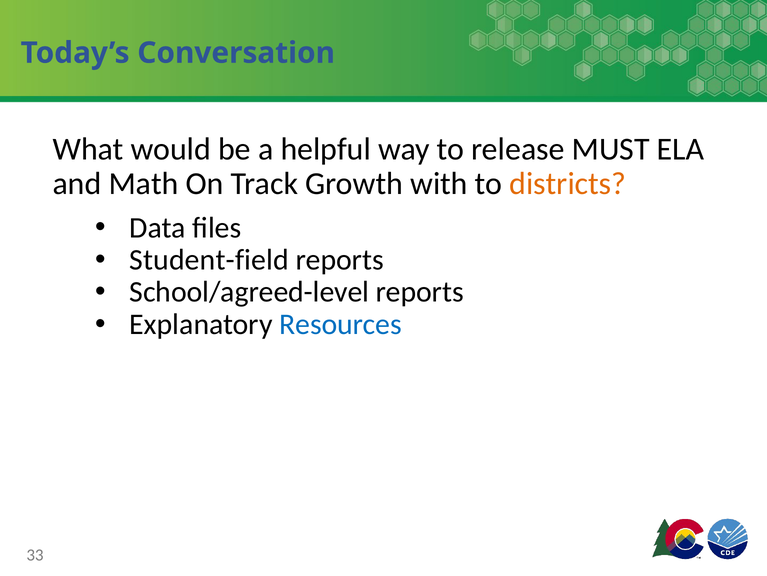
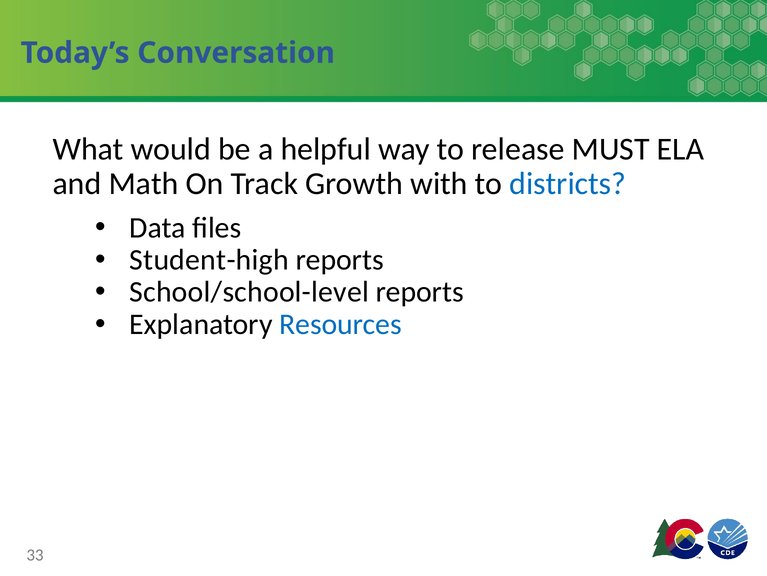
districts colour: orange -> blue
Student-field: Student-field -> Student-high
School/agreed-level: School/agreed-level -> School/school-level
